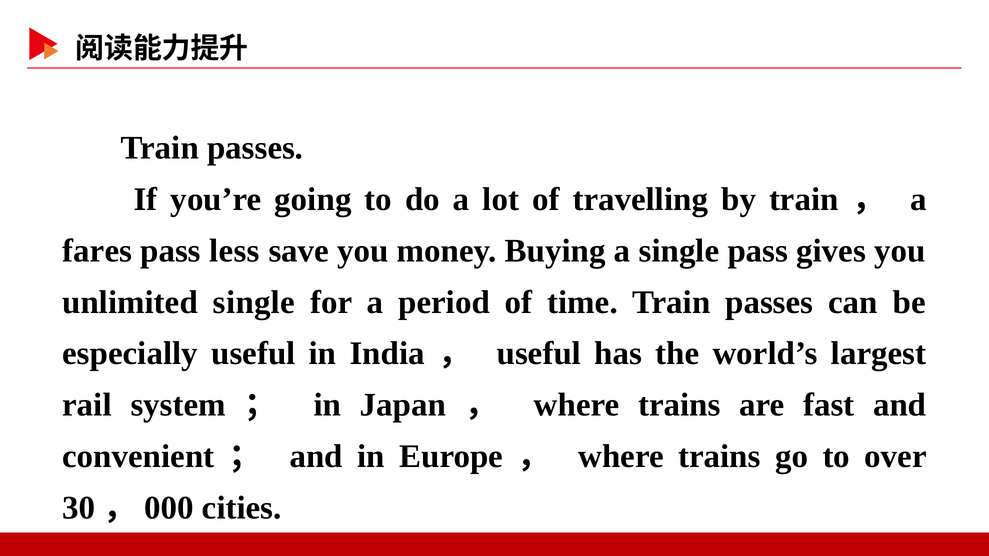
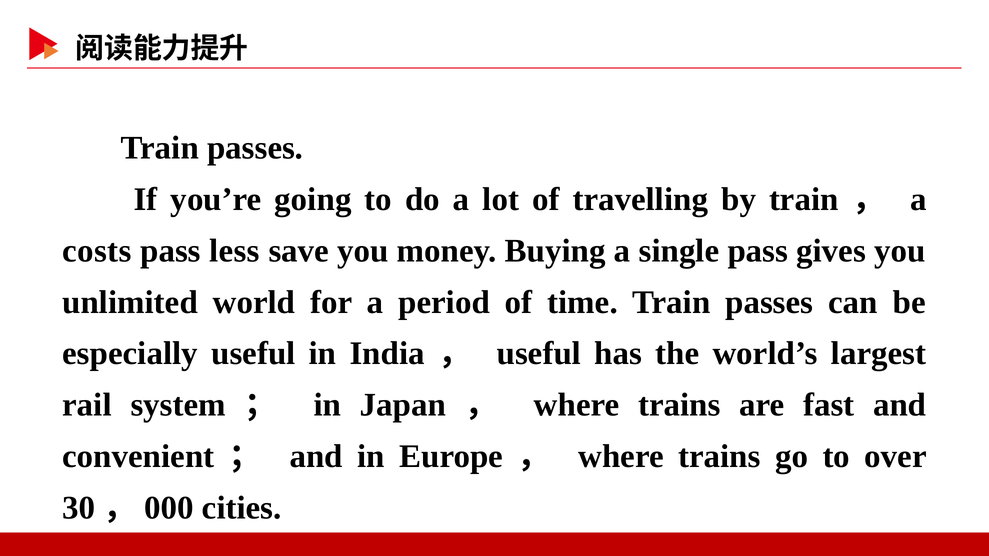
fares: fares -> costs
unlimited single: single -> world
